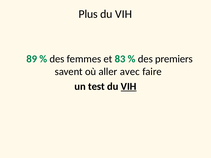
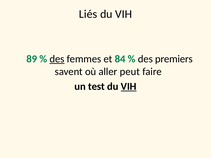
Plus: Plus -> Liés
des at (57, 59) underline: none -> present
83: 83 -> 84
avec: avec -> peut
